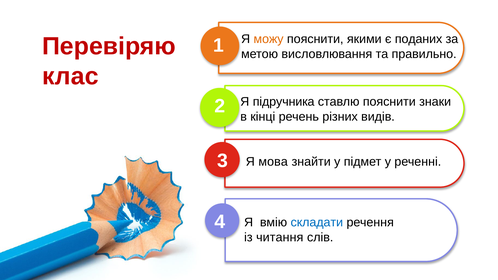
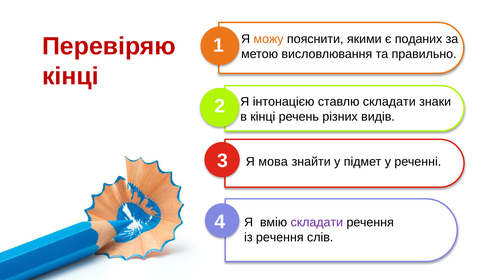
клас at (70, 76): клас -> кінці
підручника: підручника -> інтонацією
ставлю пояснити: пояснити -> складати
складати at (317, 223) colour: blue -> purple
із читання: читання -> речення
